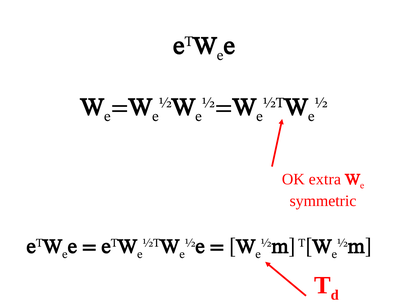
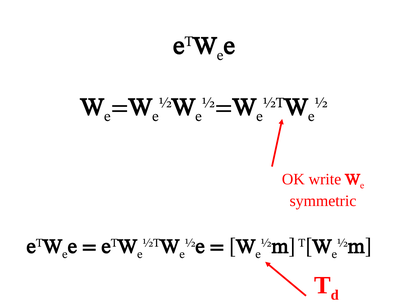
extra: extra -> write
